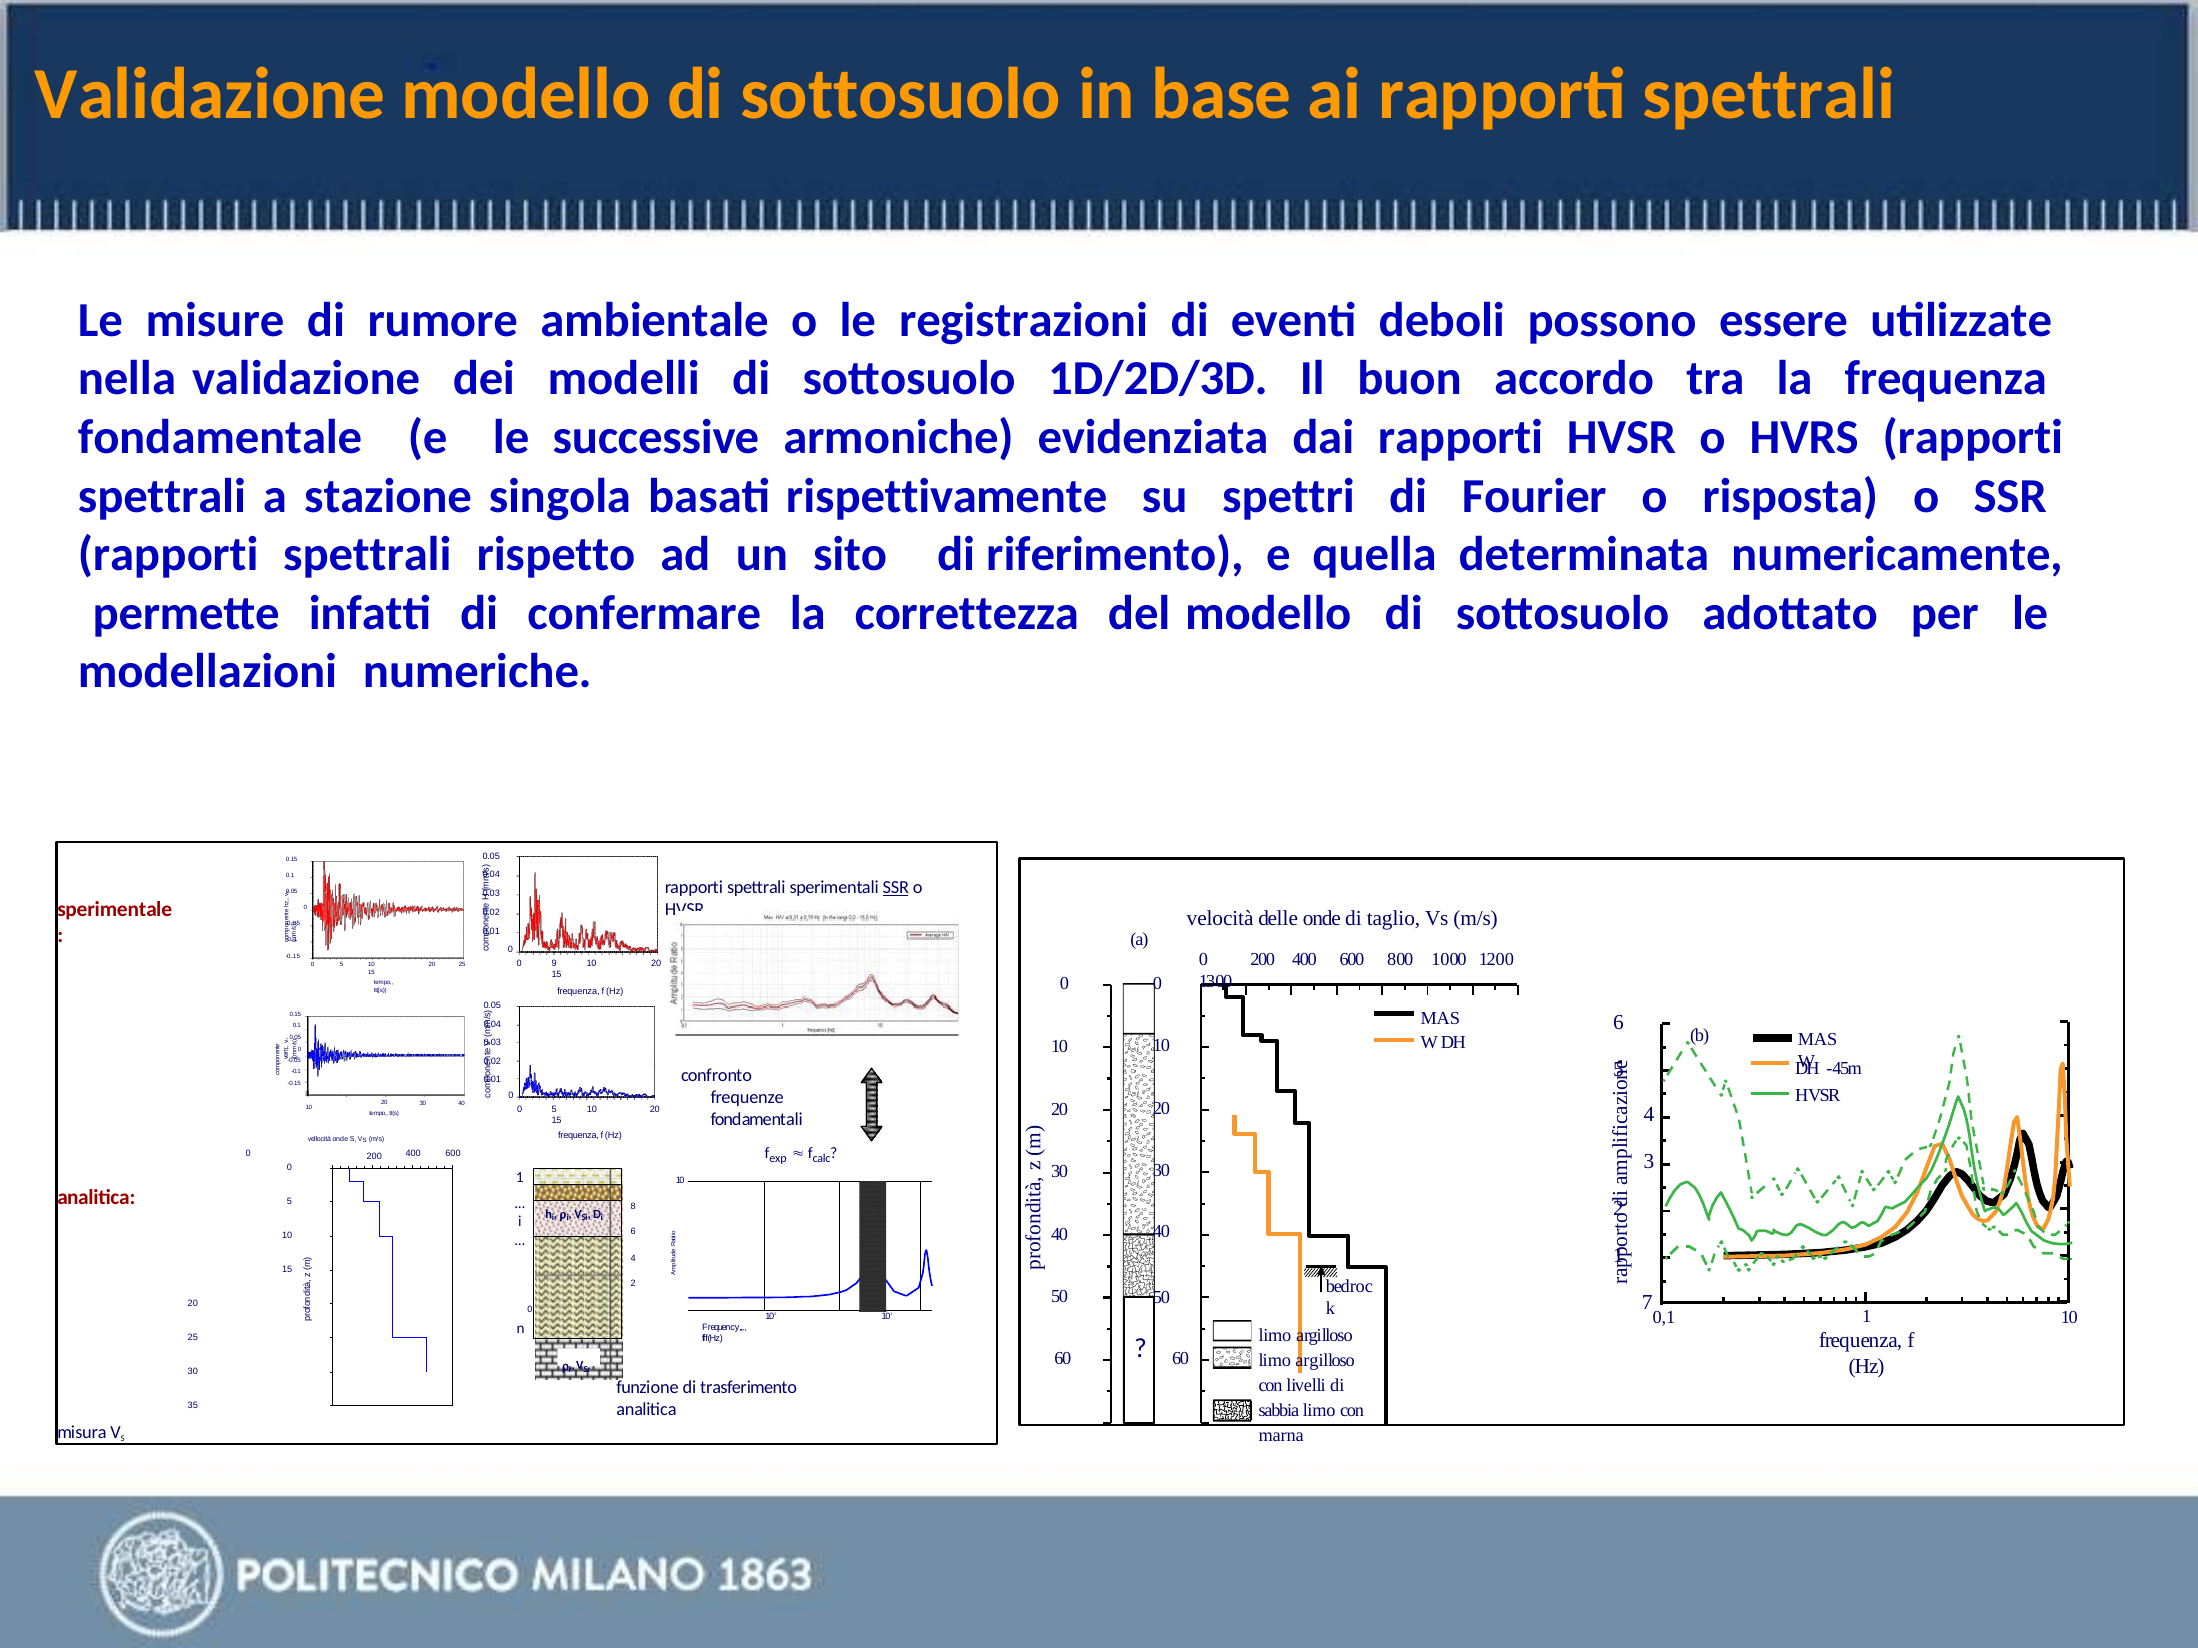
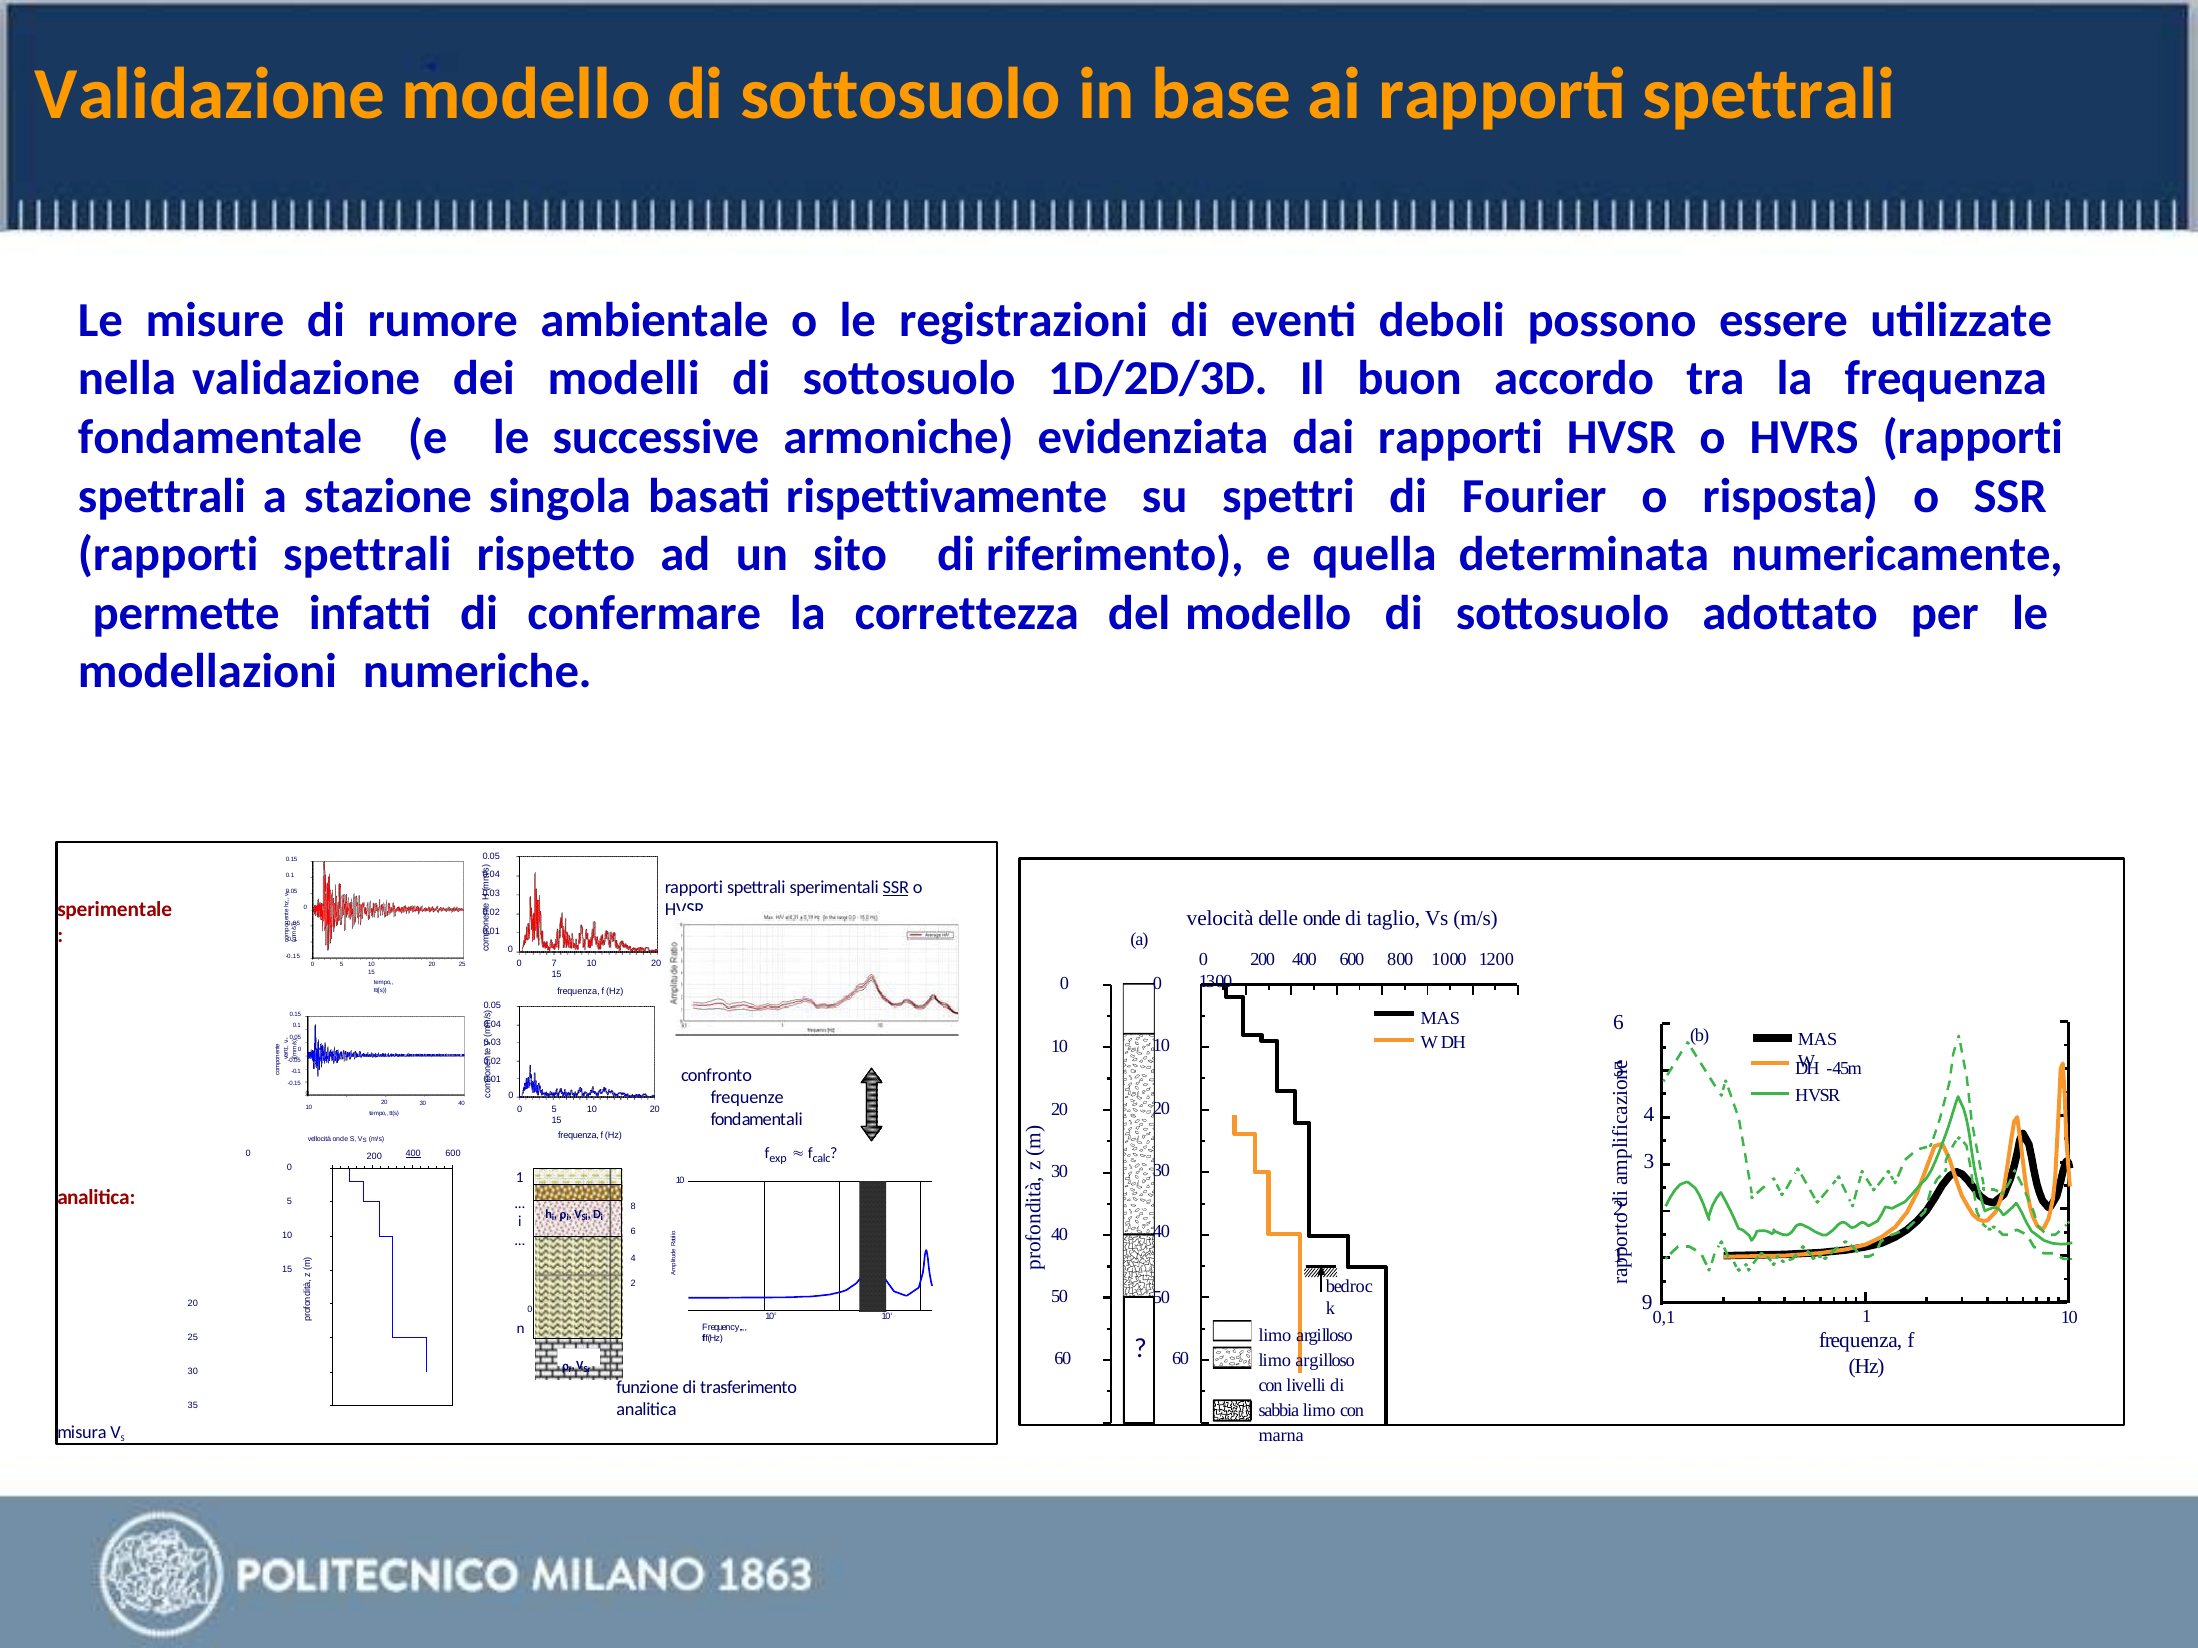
9: 9 -> 7
400 at (413, 1154) underline: none -> present
7: 7 -> 9
